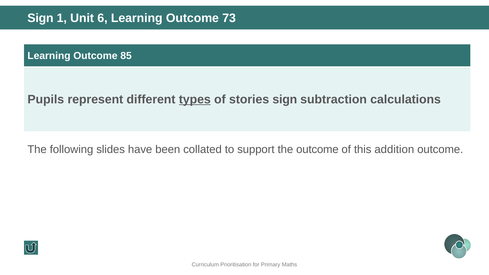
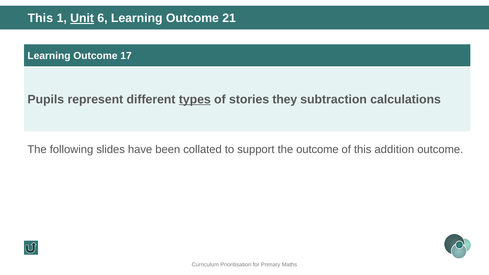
Sign at (40, 18): Sign -> This
Unit underline: none -> present
73: 73 -> 21
85: 85 -> 17
stories sign: sign -> they
